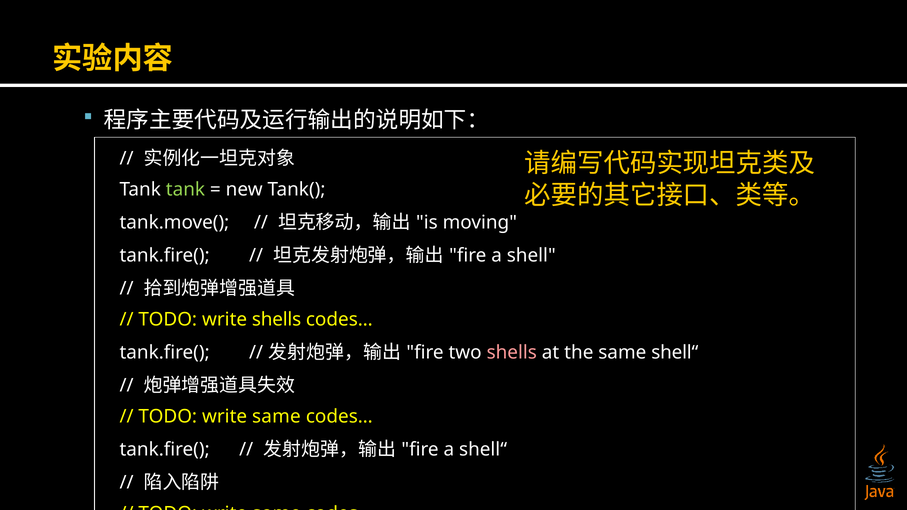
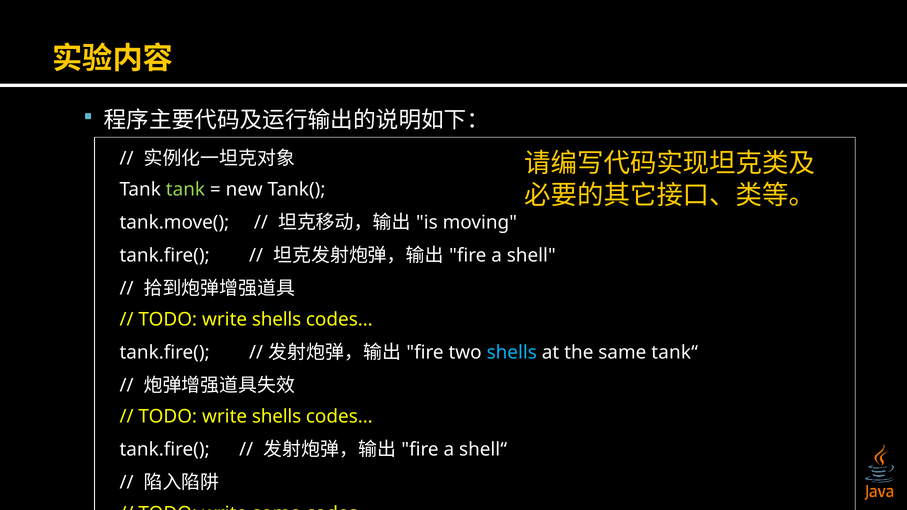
shells at (512, 353) colour: pink -> light blue
same shell“: shell“ -> tank“
same at (276, 417): same -> shells
